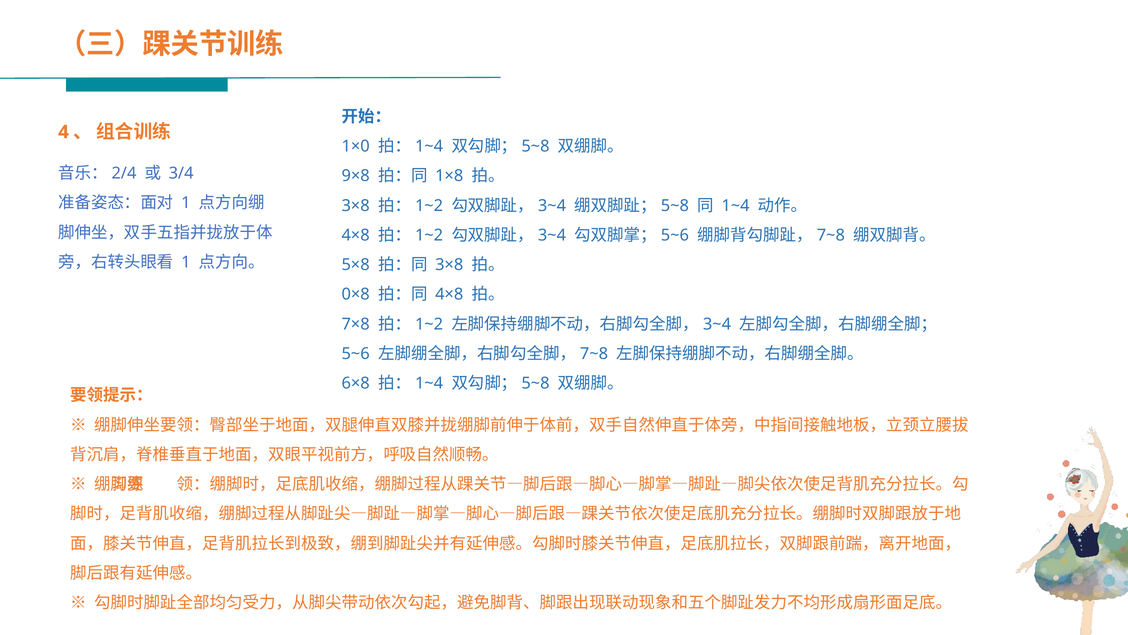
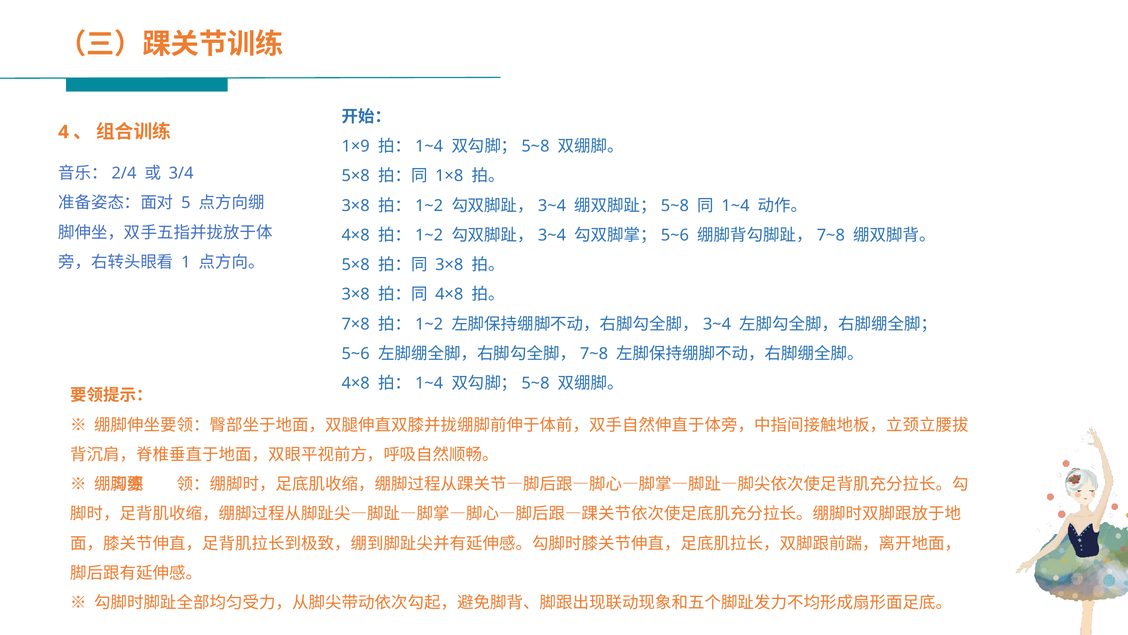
1×0: 1×0 -> 1×9
9×8 at (356, 176): 9×8 -> 5×8
1 at (186, 203): 1 -> 5
0×8 at (356, 294): 0×8 -> 3×8
6×8 at (356, 383): 6×8 -> 4×8
